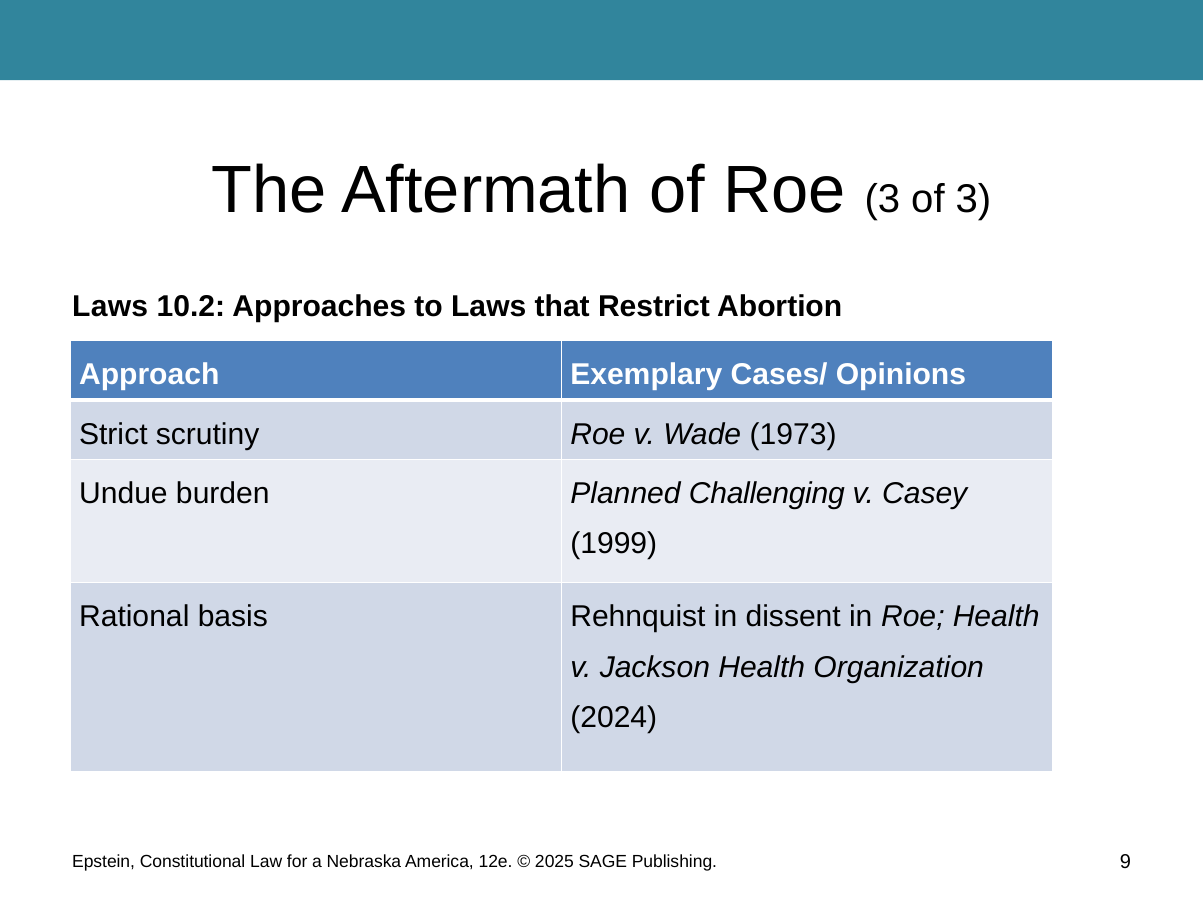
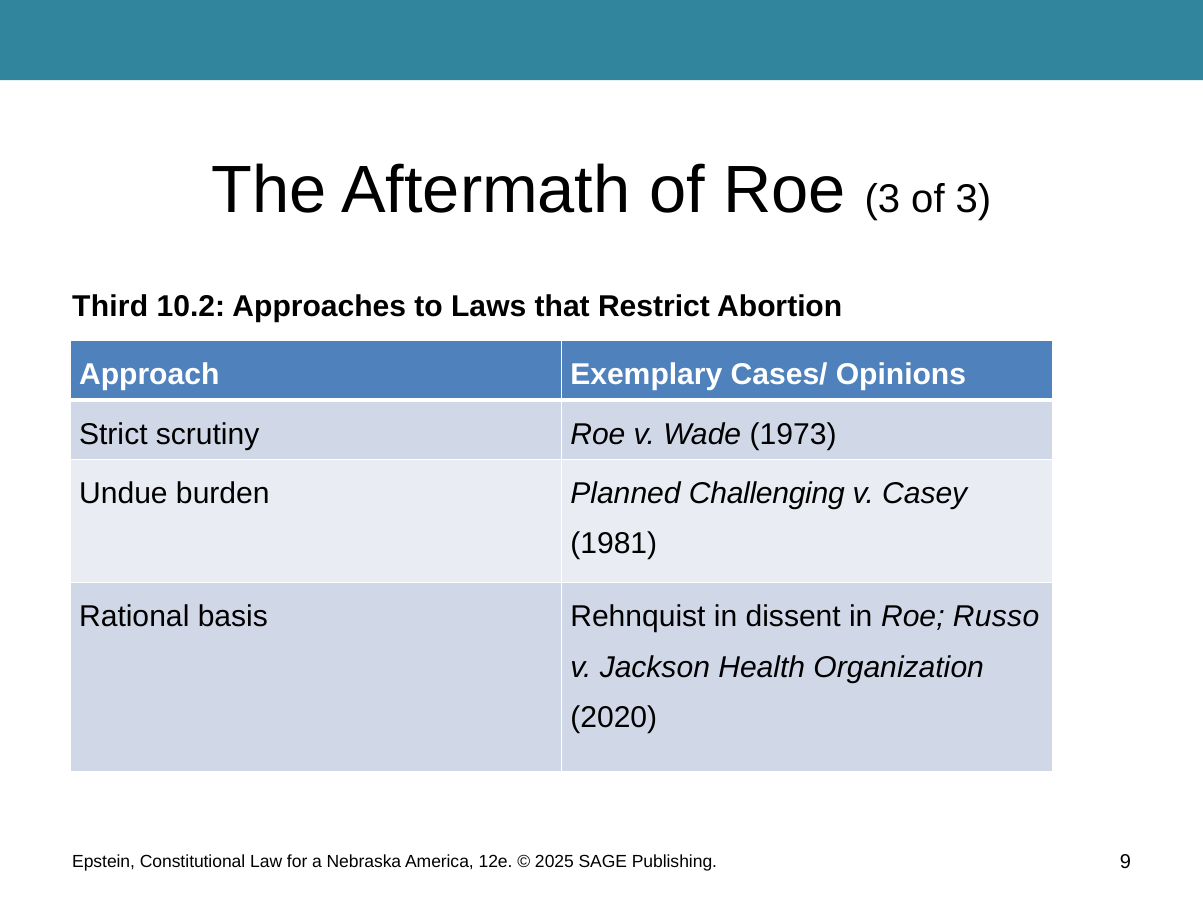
Laws at (110, 307): Laws -> Third
1999: 1999 -> 1981
Roe Health: Health -> Russo
2024: 2024 -> 2020
